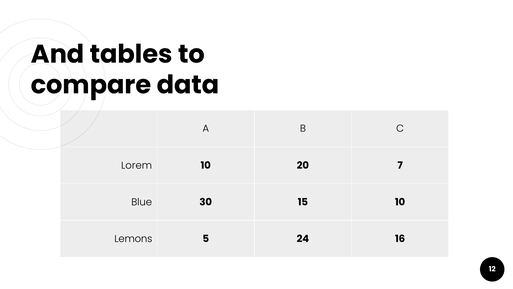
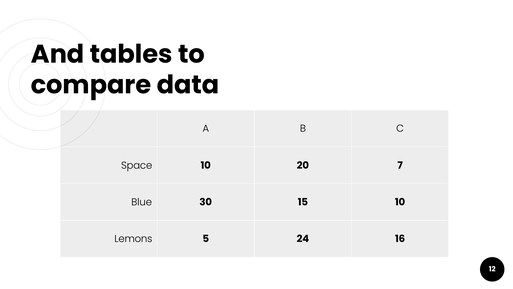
Lorem: Lorem -> Space
